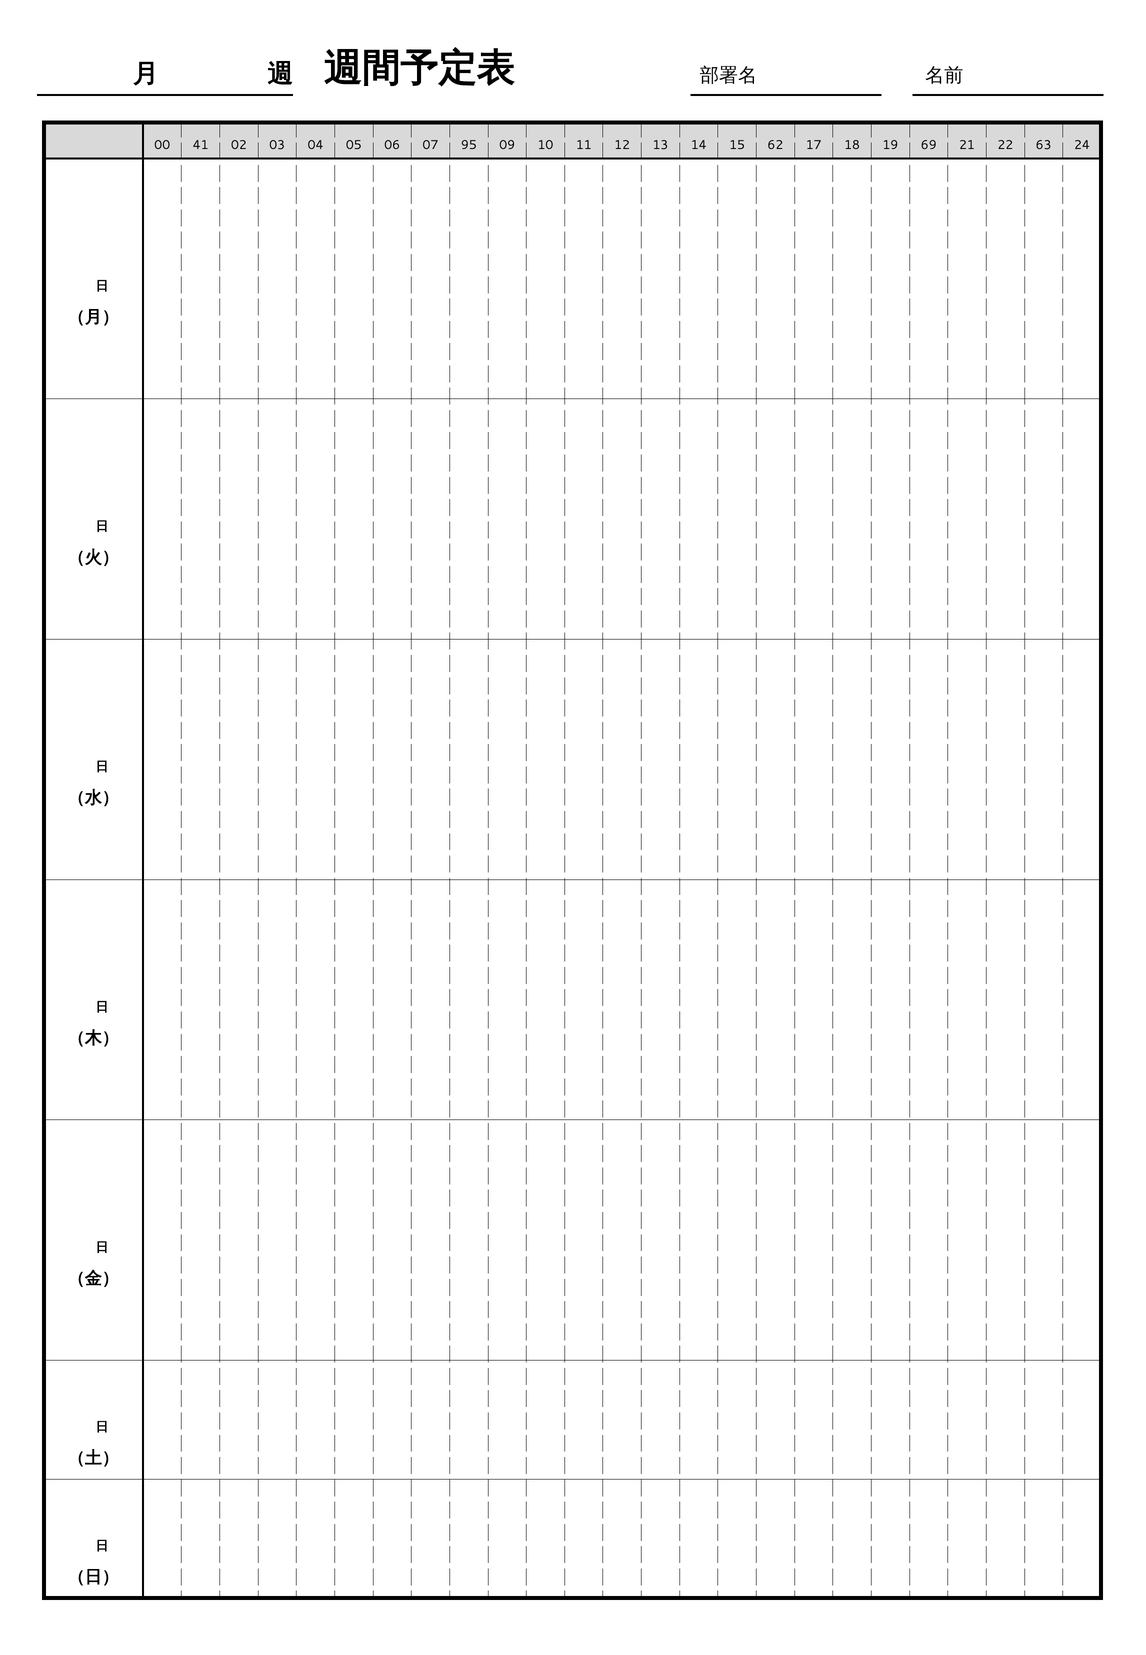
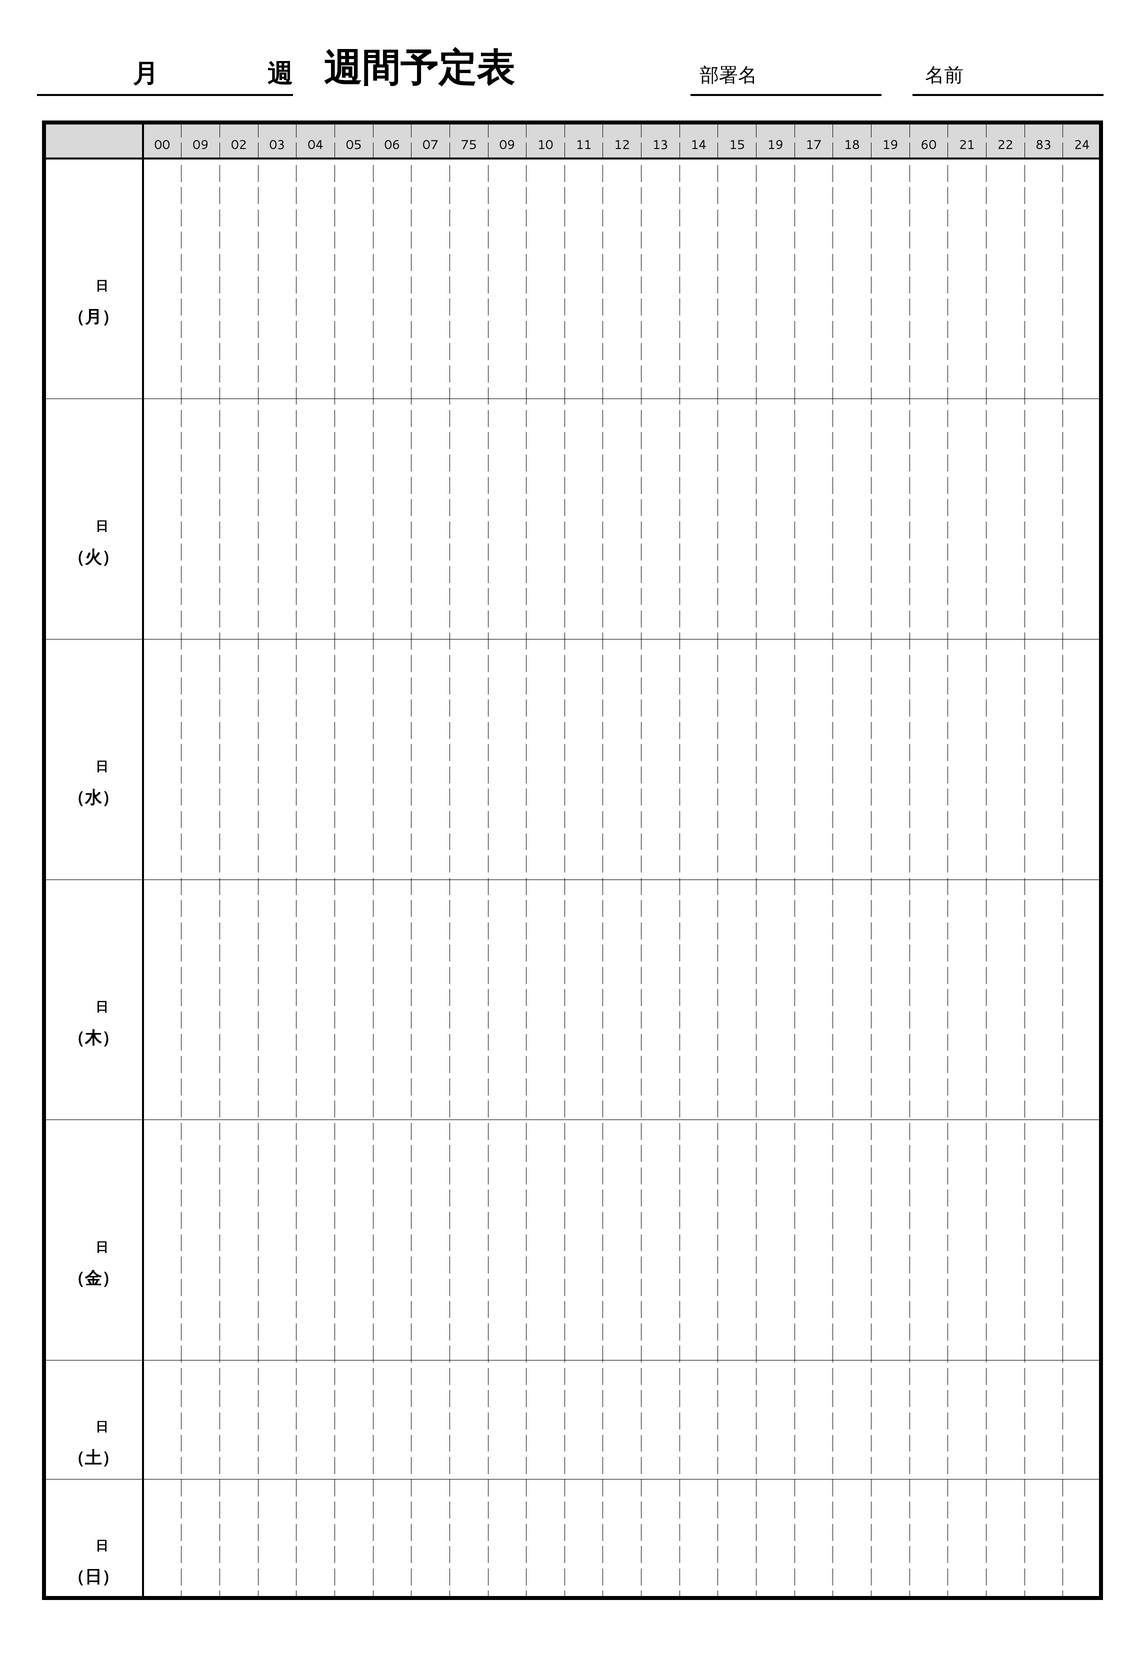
00 41: 41 -> 09
95: 95 -> 75
15 62: 62 -> 19
69: 69 -> 60
63: 63 -> 83
